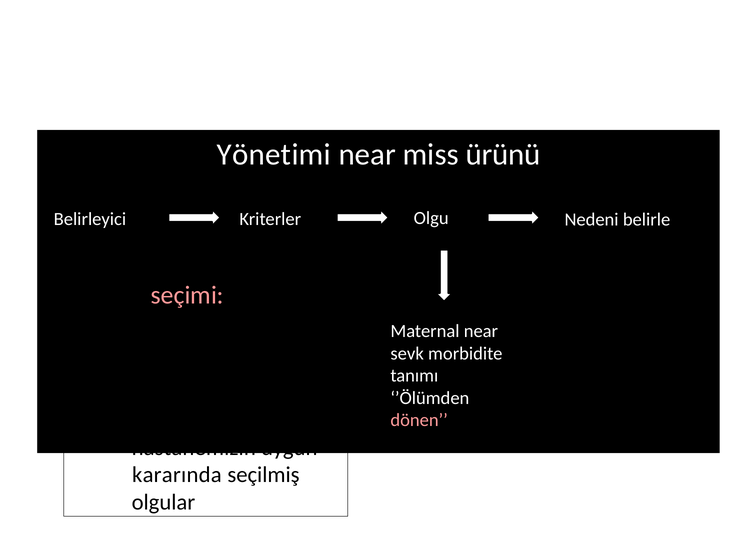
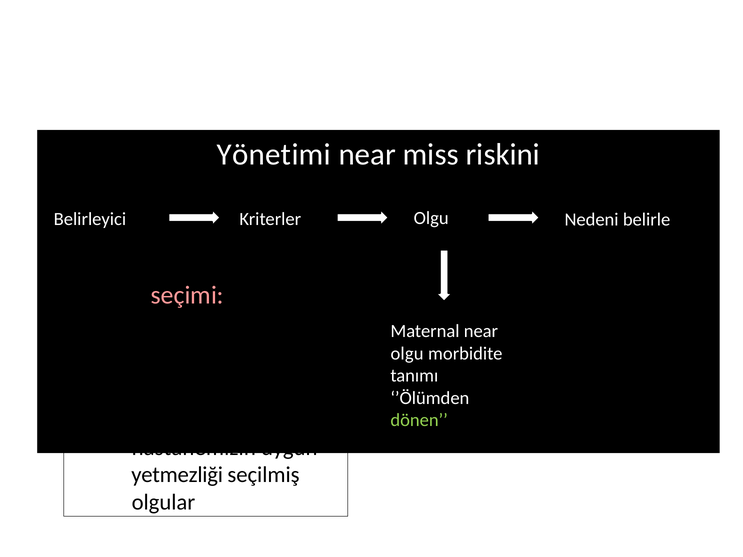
ürünü: ürünü -> riskini
sevk at (407, 354): sevk -> olgu
dönen colour: pink -> light green
kararında: kararında -> yetmezliği
